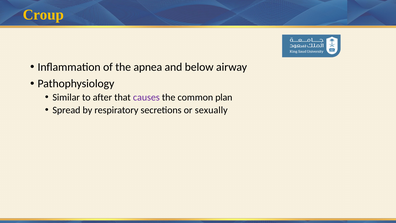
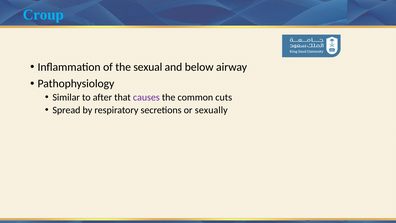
Croup colour: yellow -> light blue
apnea: apnea -> sexual
plan: plan -> cuts
